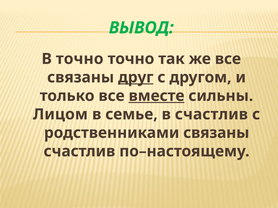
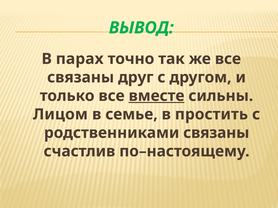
В точно: точно -> парах
друг underline: present -> none
в счастлив: счастлив -> простить
